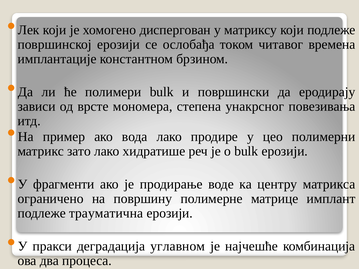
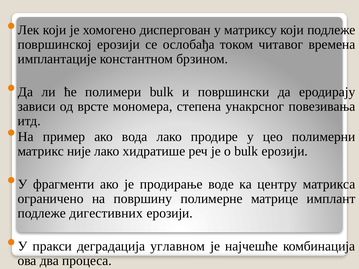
зато: зато -> није
трауматична: трауматична -> дигестивних
